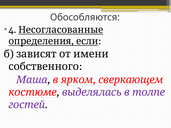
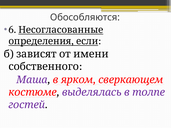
4: 4 -> 6
